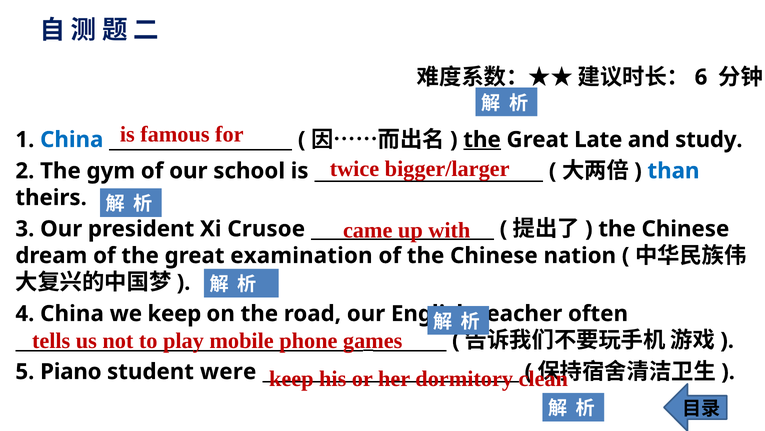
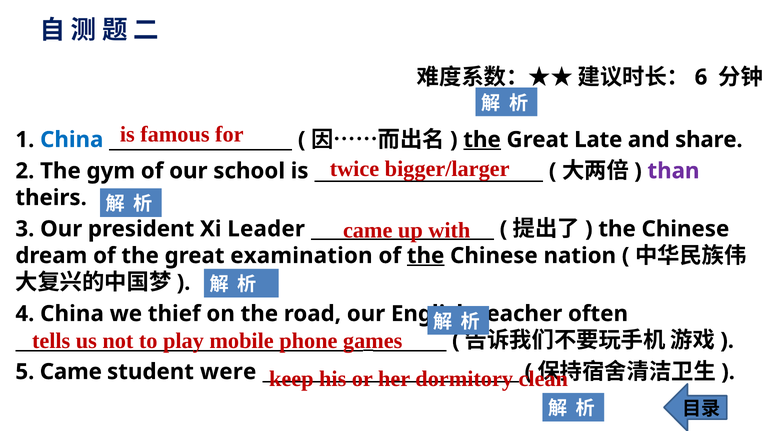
study: study -> share
than colour: blue -> purple
Crusoe: Crusoe -> Leader
the at (426, 255) underline: none -> present
we keep: keep -> thief
5 Piano: Piano -> Came
